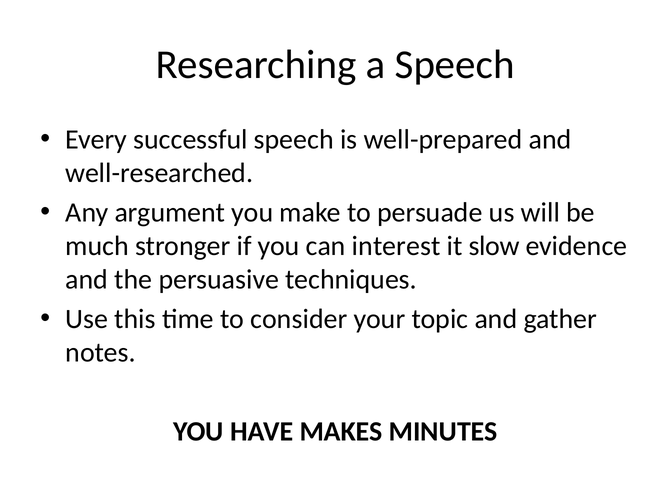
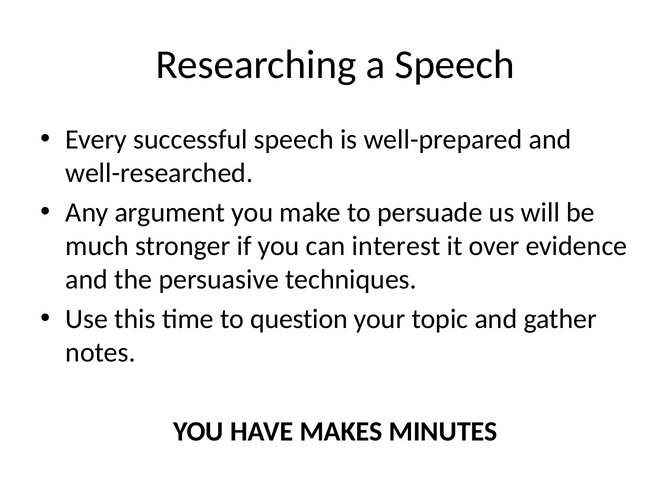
slow: slow -> over
consider: consider -> question
